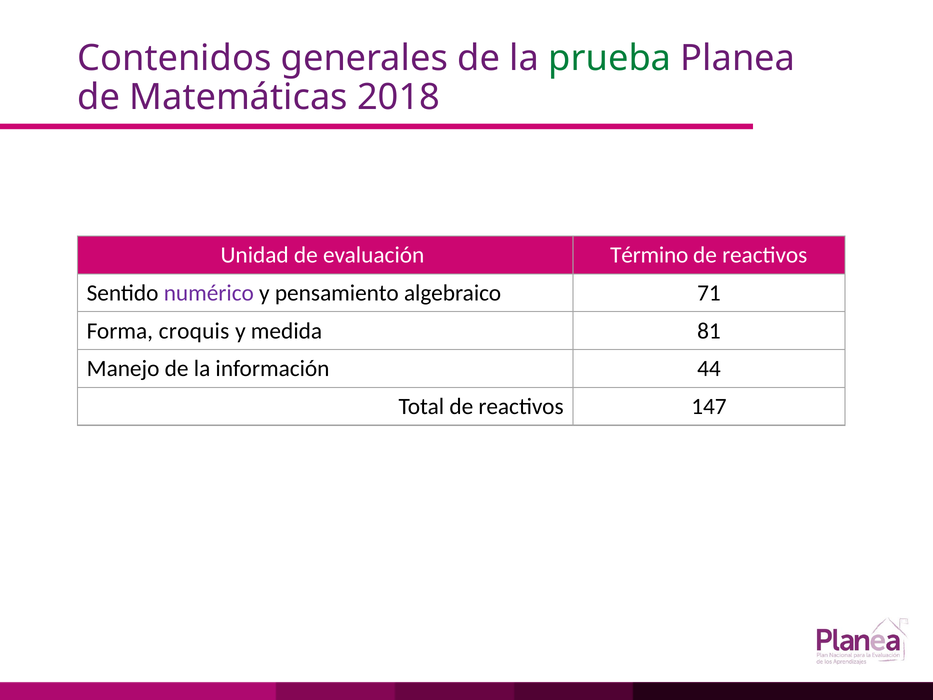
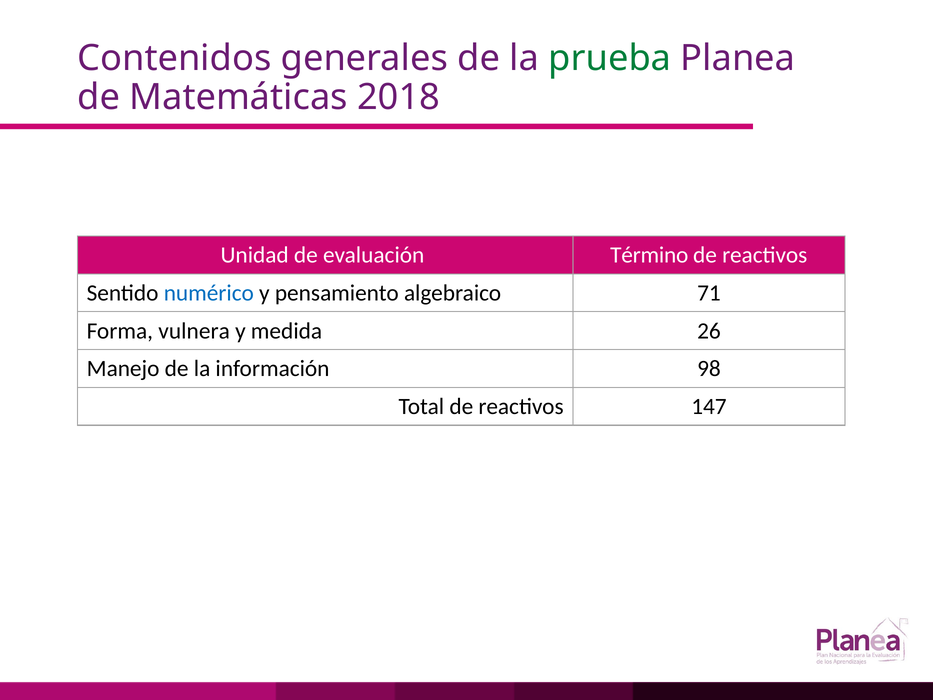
numérico colour: purple -> blue
croquis: croquis -> vulnera
81: 81 -> 26
44: 44 -> 98
